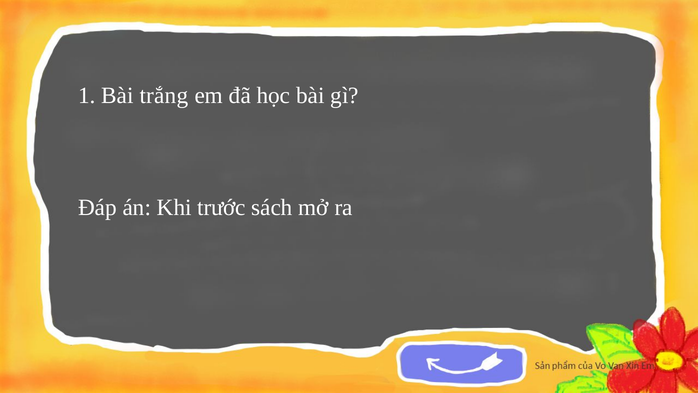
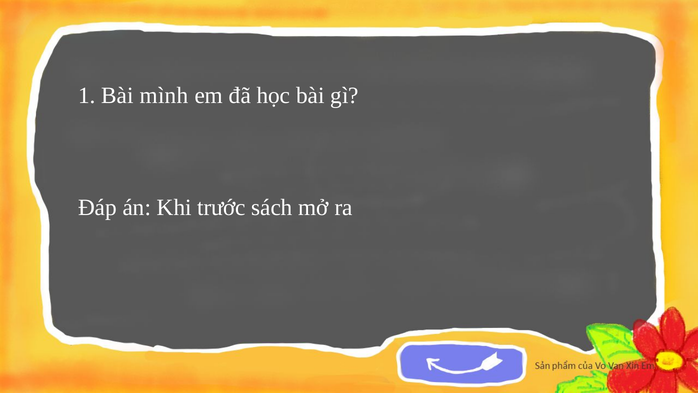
trắng: trắng -> mình
